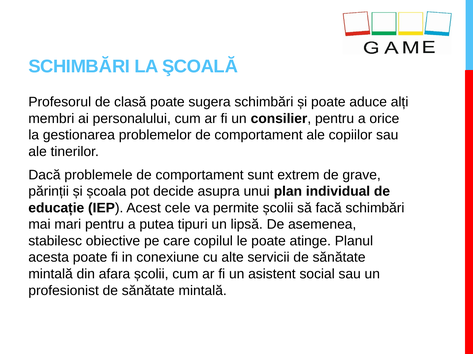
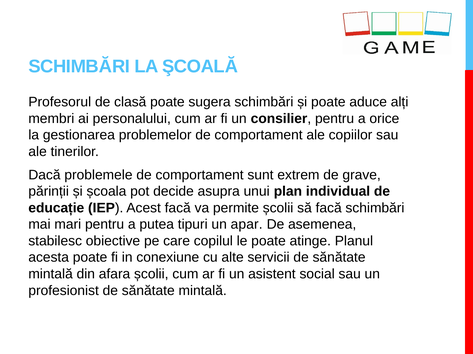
Acest cele: cele -> facă
lipsă: lipsă -> apar
